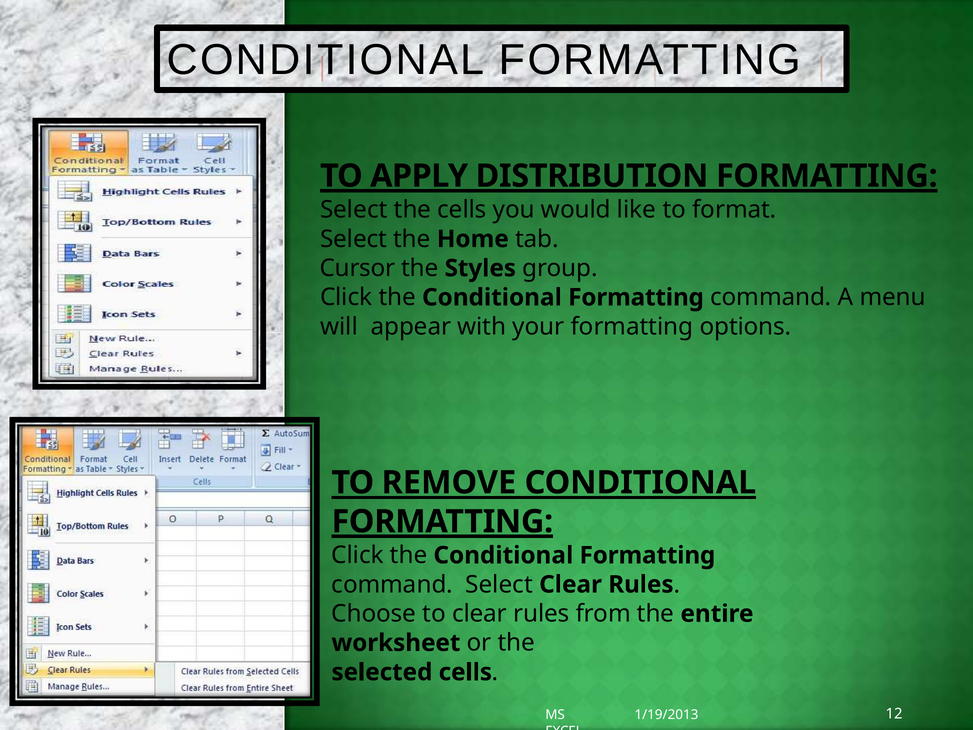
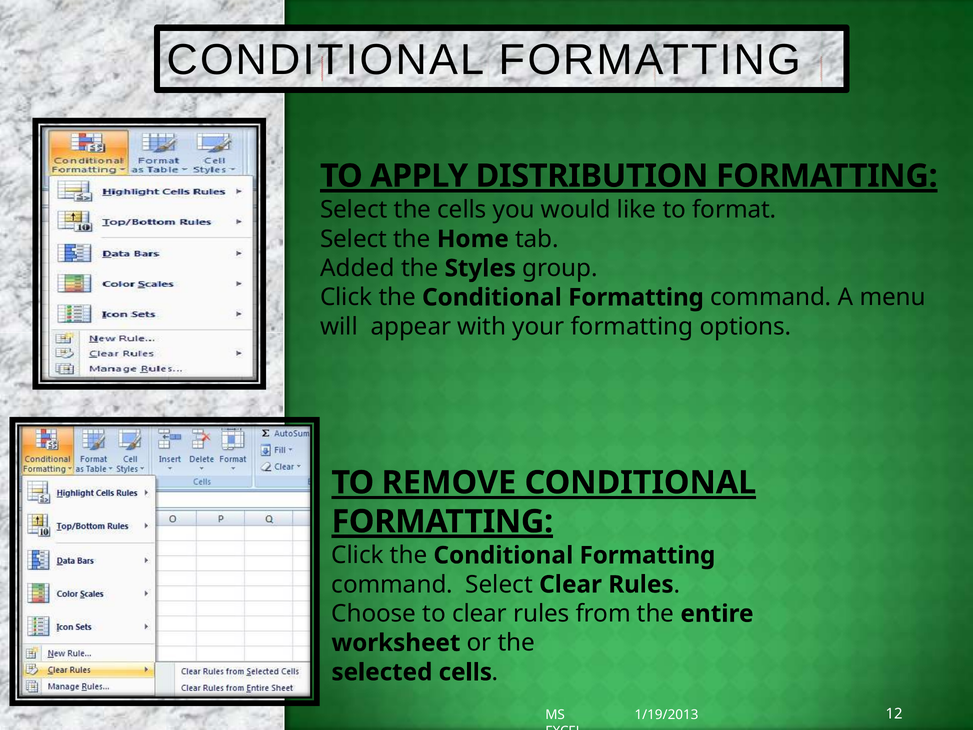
Cursor: Cursor -> Added
